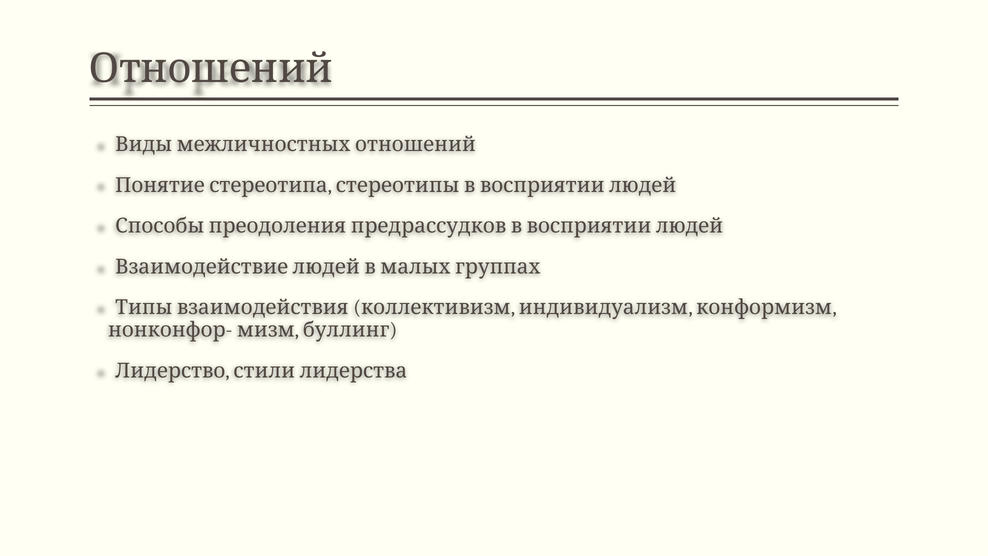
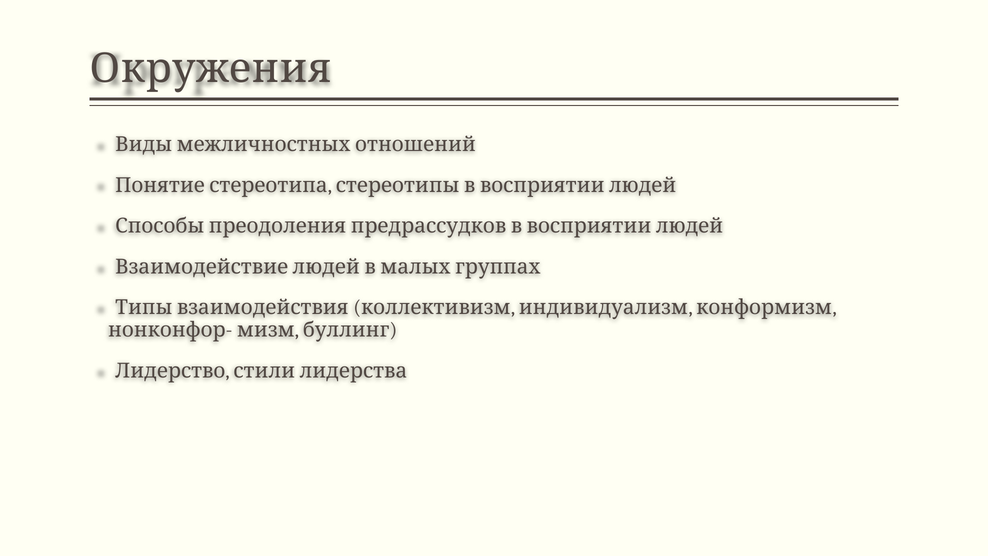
Отношений: Отношений -> Окружения
